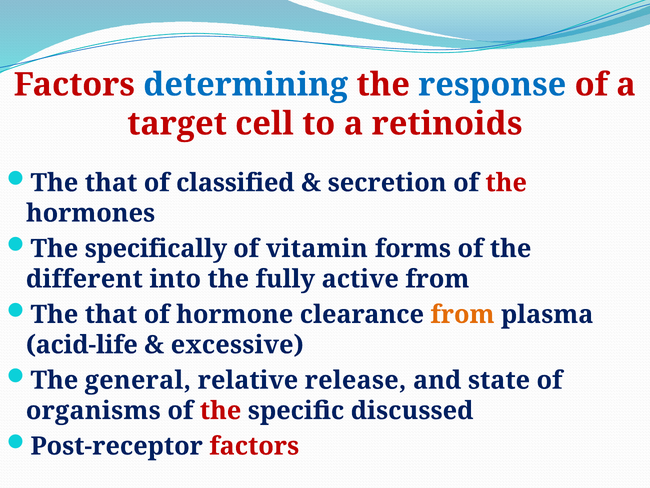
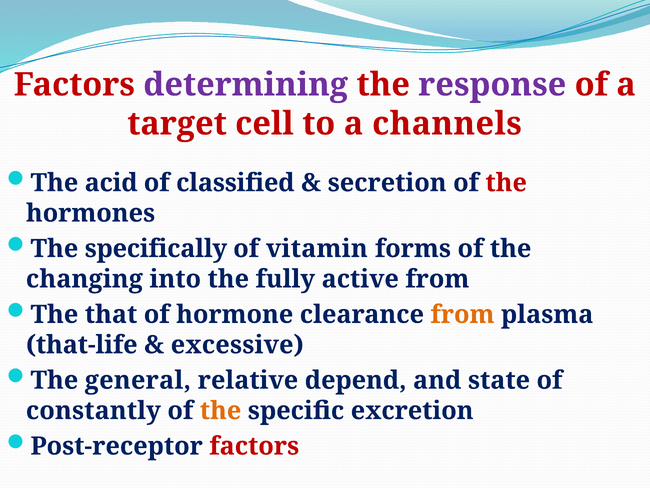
determining colour: blue -> purple
response colour: blue -> purple
retinoids: retinoids -> channels
that at (111, 183): that -> acid
different: different -> changing
acid-life: acid-life -> that-life
release: release -> depend
organisms: organisms -> constantly
the at (221, 410) colour: red -> orange
discussed: discussed -> excretion
